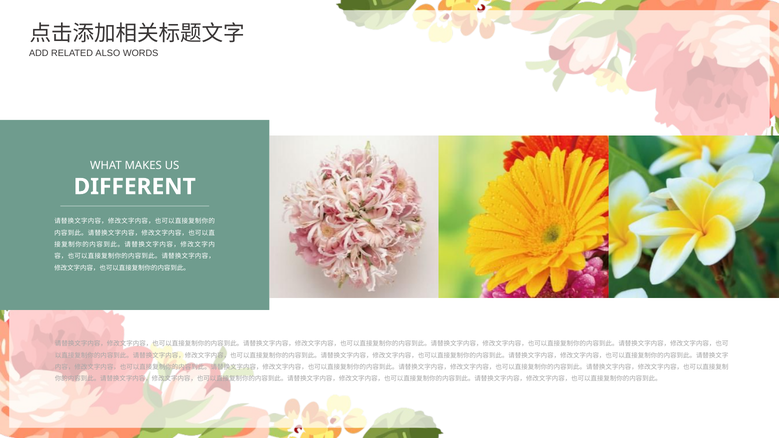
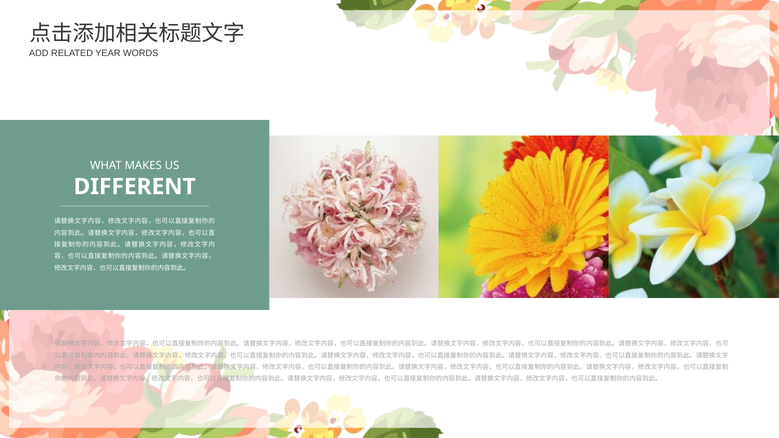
ALSO: ALSO -> YEAR
